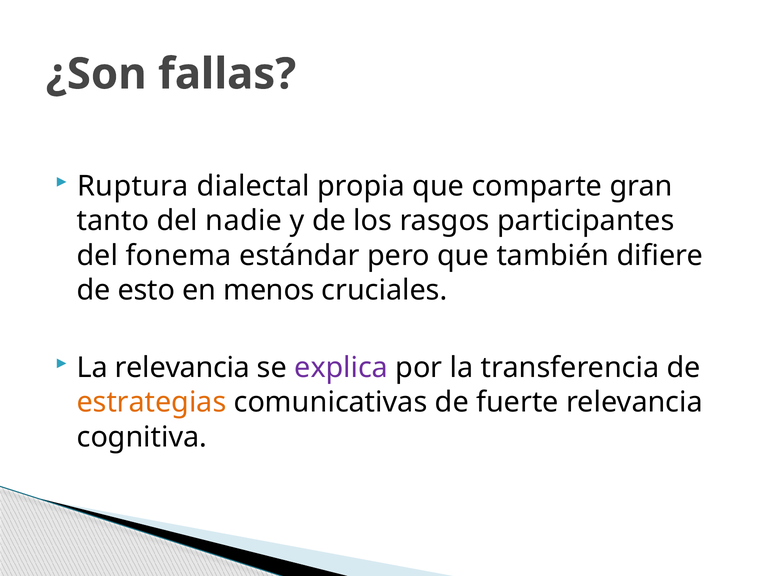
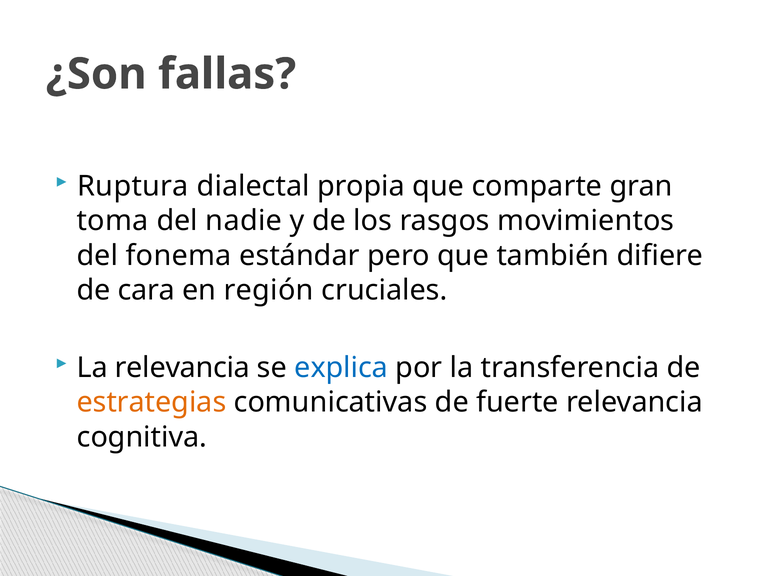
tanto: tanto -> toma
participantes: participantes -> movimientos
esto: esto -> cara
menos: menos -> región
explica colour: purple -> blue
